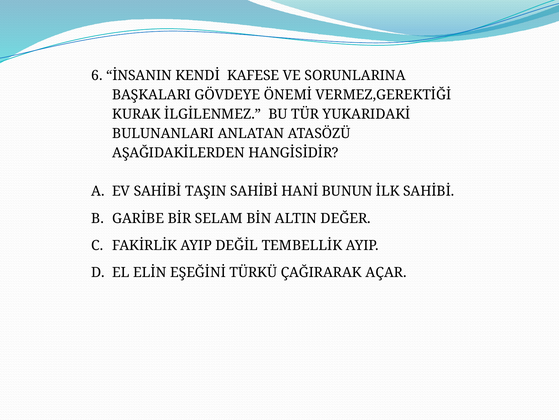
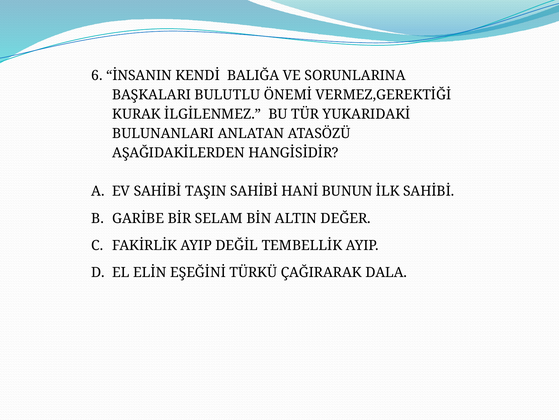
KAFESE: KAFESE -> BALIĞA
GÖVDEYE: GÖVDEYE -> BULUTLU
AÇAR: AÇAR -> DALA
